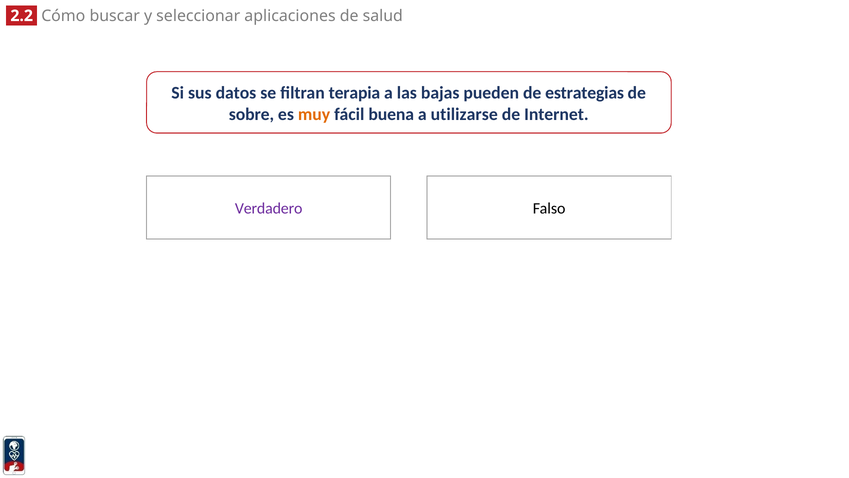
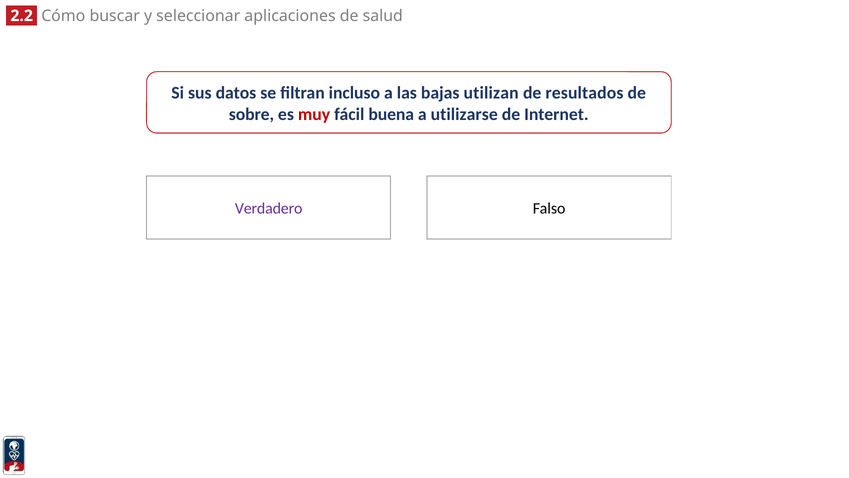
terapia: terapia -> incluso
pueden: pueden -> utilizan
estrategias: estrategias -> resultados
muy colour: orange -> red
